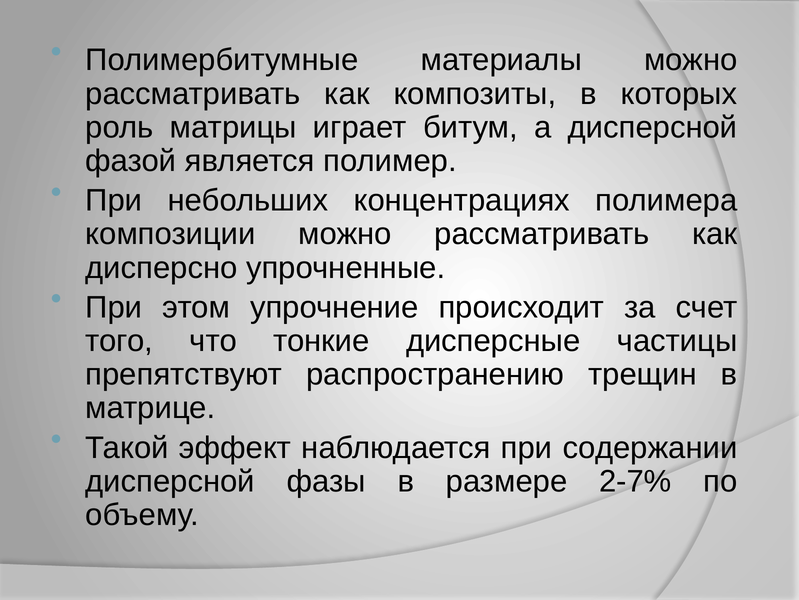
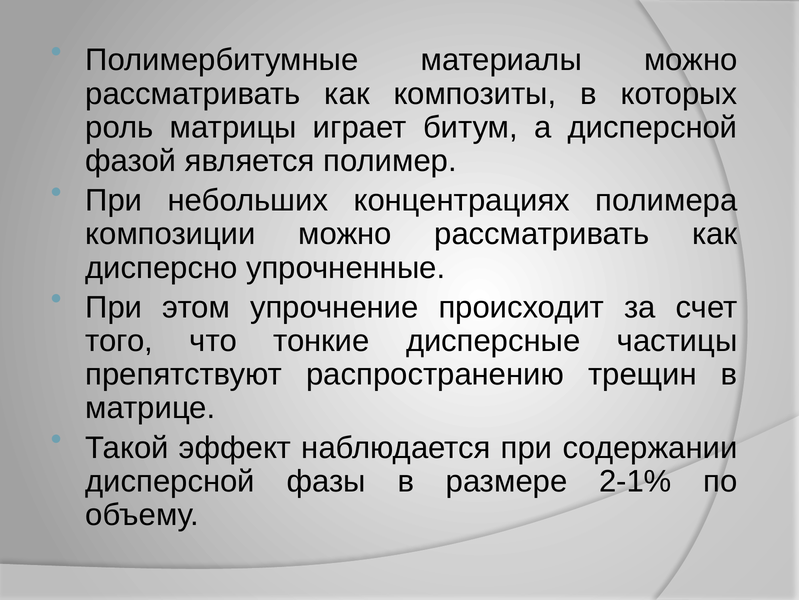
2-7%: 2-7% -> 2-1%
